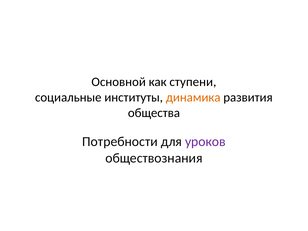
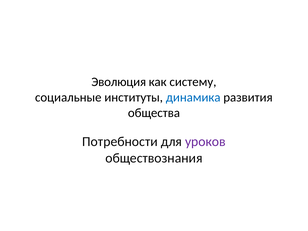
Основной: Основной -> Эволюция
ступени: ступени -> систему
динамика colour: orange -> blue
